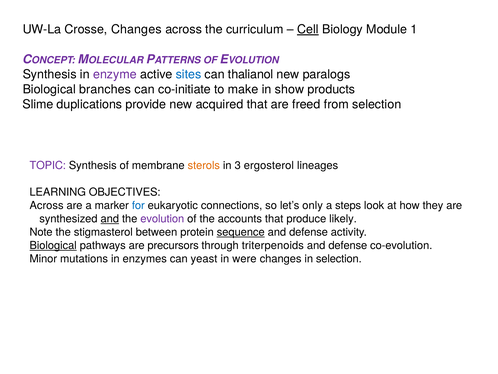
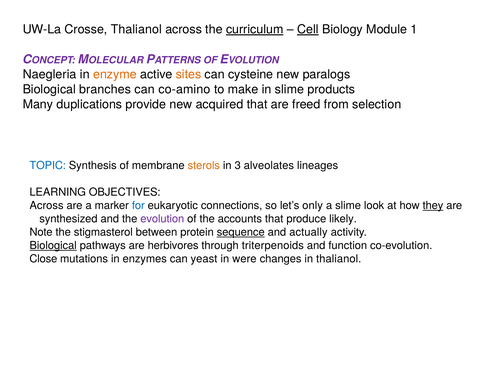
Crosse Changes: Changes -> Thalianol
curriculum underline: none -> present
Synthesis at (50, 74): Synthesis -> Naegleria
enzyme colour: purple -> orange
sites colour: blue -> orange
thalianol: thalianol -> cysteine
co-initiate: co-initiate -> co-amino
in show: show -> slime
Slime: Slime -> Many
TOPIC colour: purple -> blue
ergosterol: ergosterol -> alveolates
a steps: steps -> slime
they underline: none -> present
and at (110, 219) underline: present -> none
defense at (309, 232): defense -> actually
precursors: precursors -> herbivores
defense at (348, 245): defense -> function
Minor: Minor -> Close
in selection: selection -> thalianol
